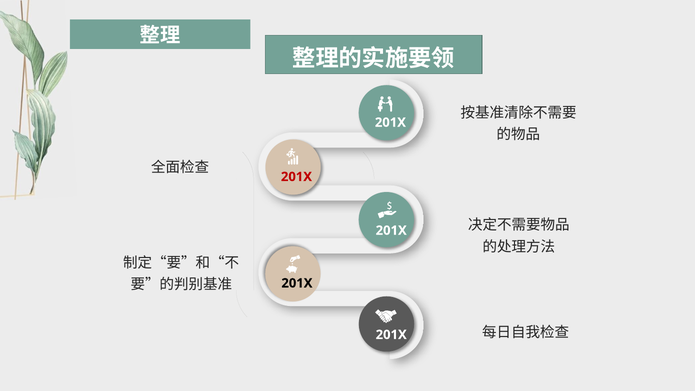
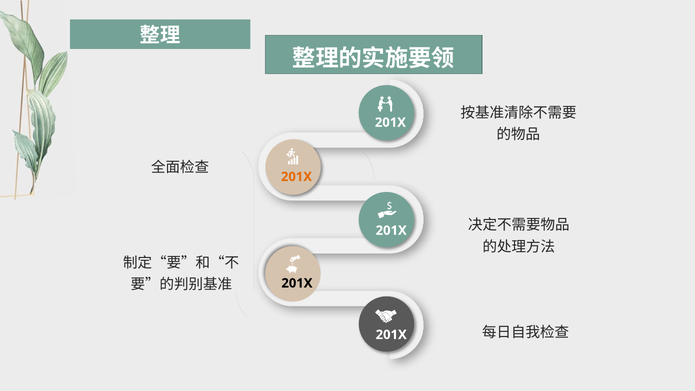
201X at (296, 177) colour: red -> orange
